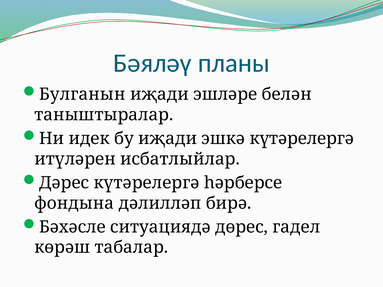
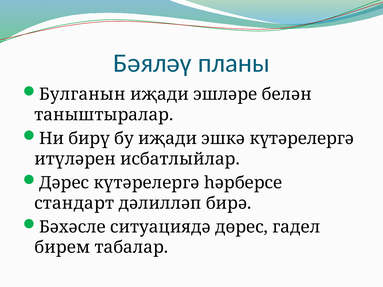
идек: идек -> бирү
фондына: фондына -> стандарт
көрәш: көрәш -> бирем
